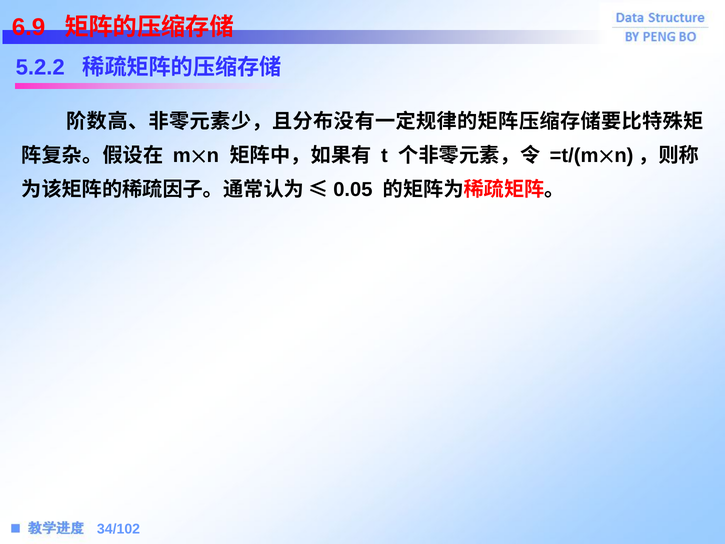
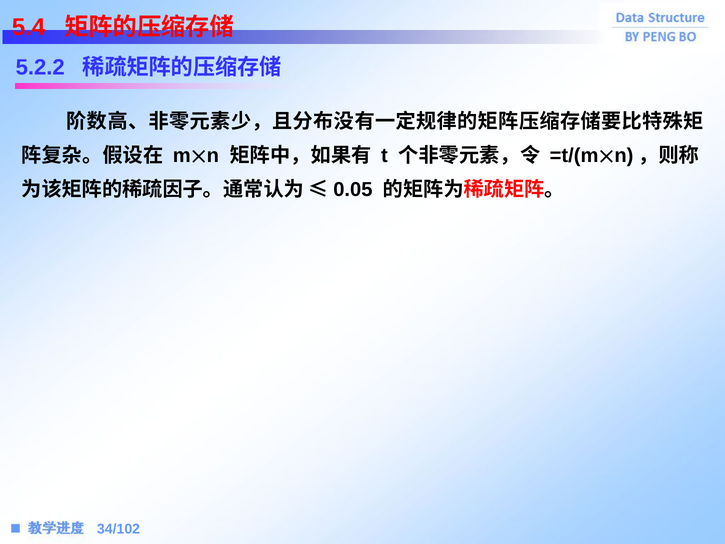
6.9: 6.9 -> 5.4
